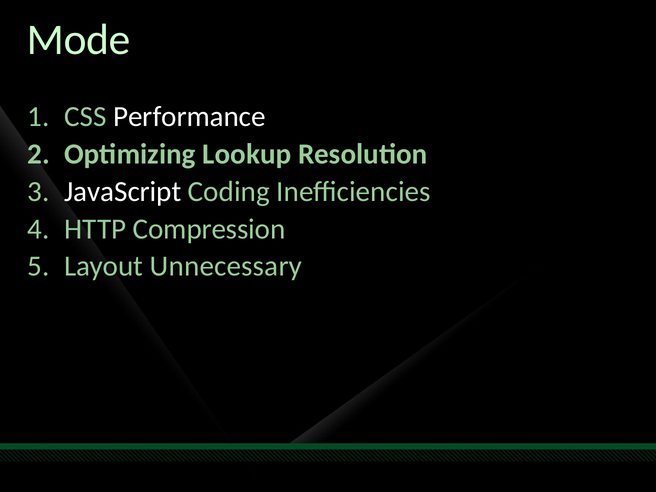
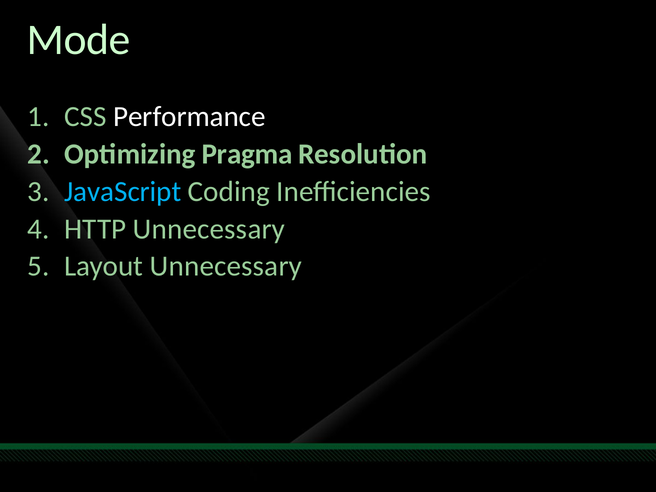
Lookup: Lookup -> Pragma
JavaScript colour: white -> light blue
HTTP Compression: Compression -> Unnecessary
